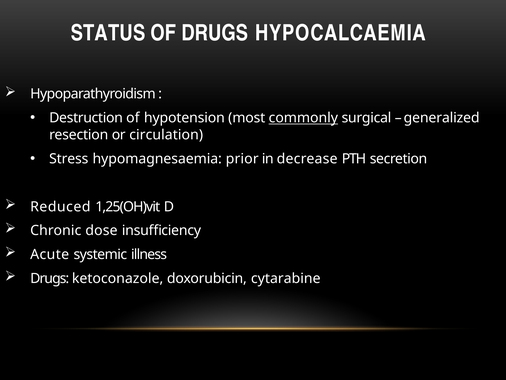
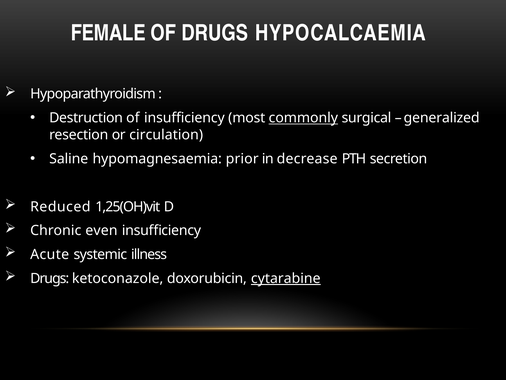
STATUS: STATUS -> FEMALE
of hypotension: hypotension -> insufficiency
Stress: Stress -> Saline
dose: dose -> even
cytarabine underline: none -> present
